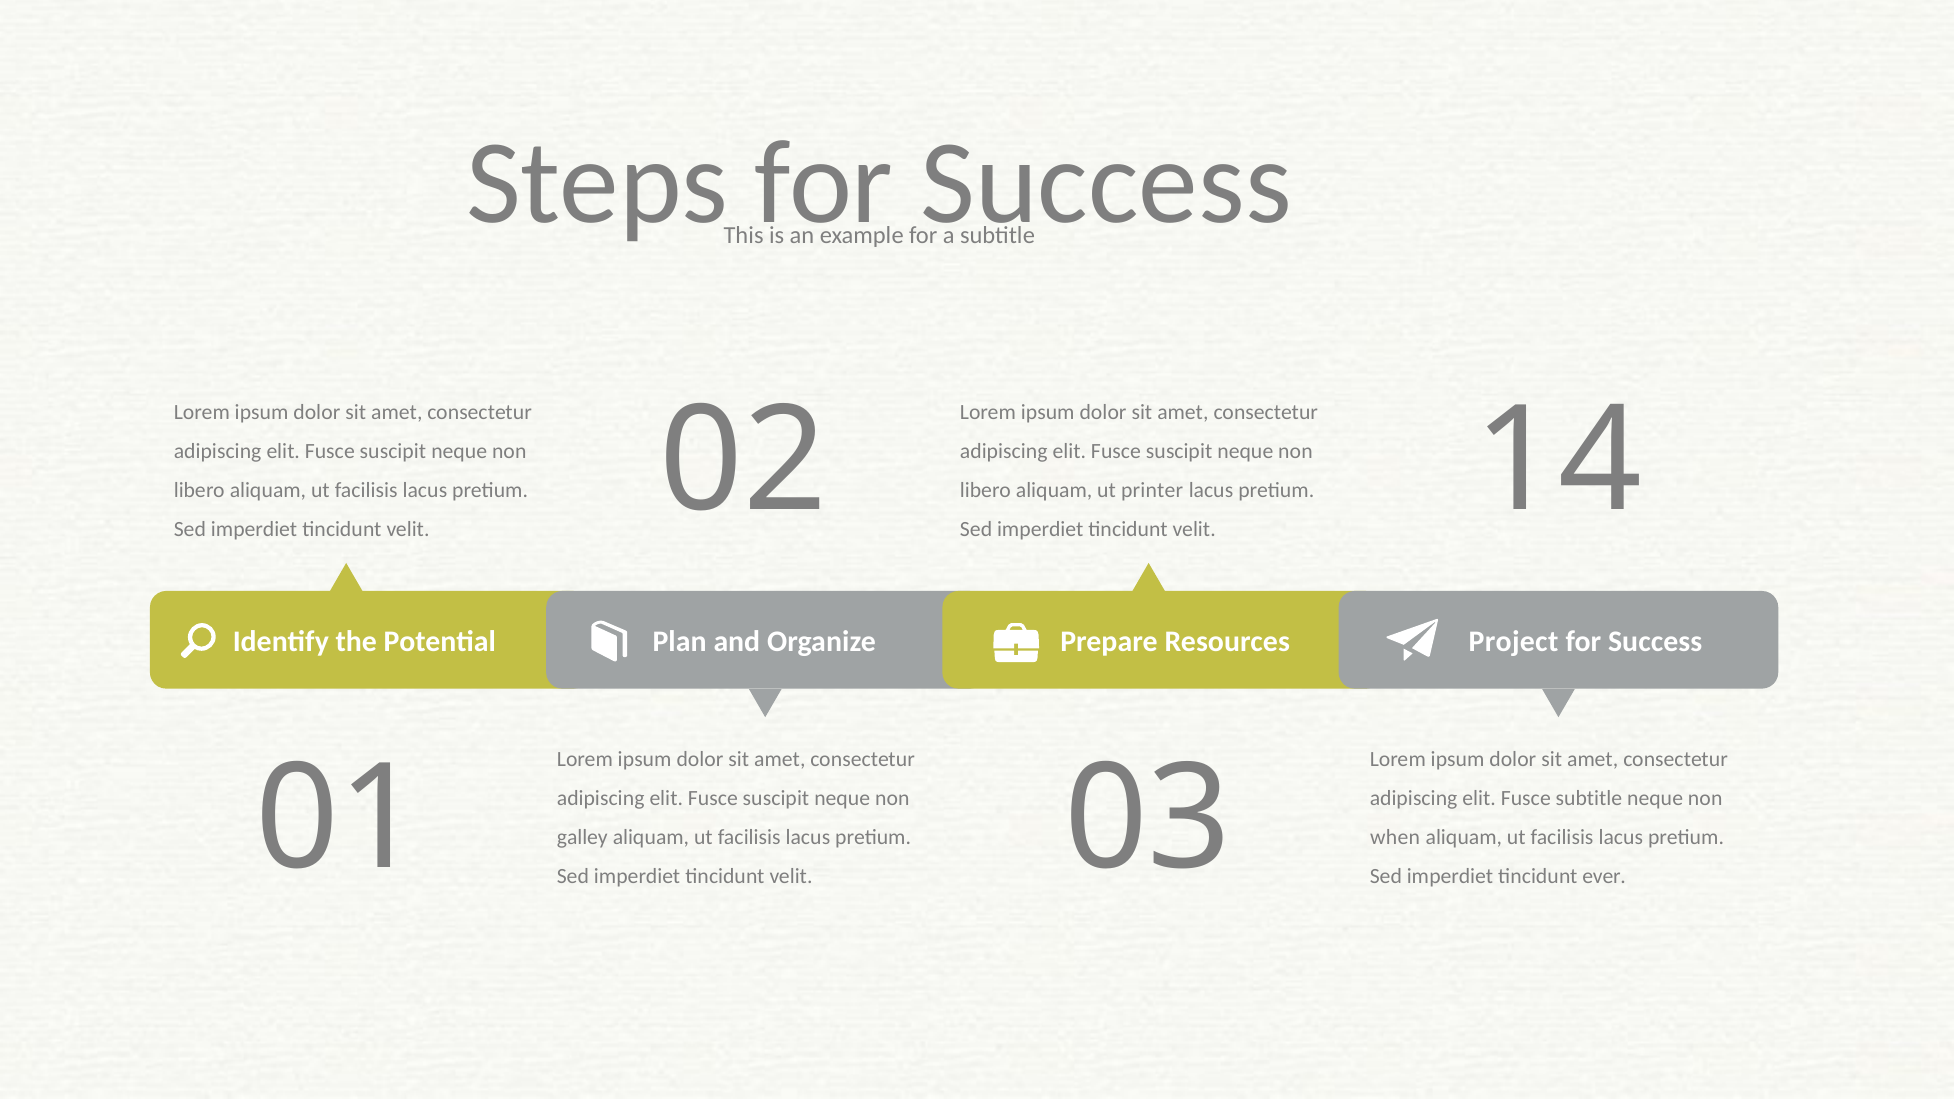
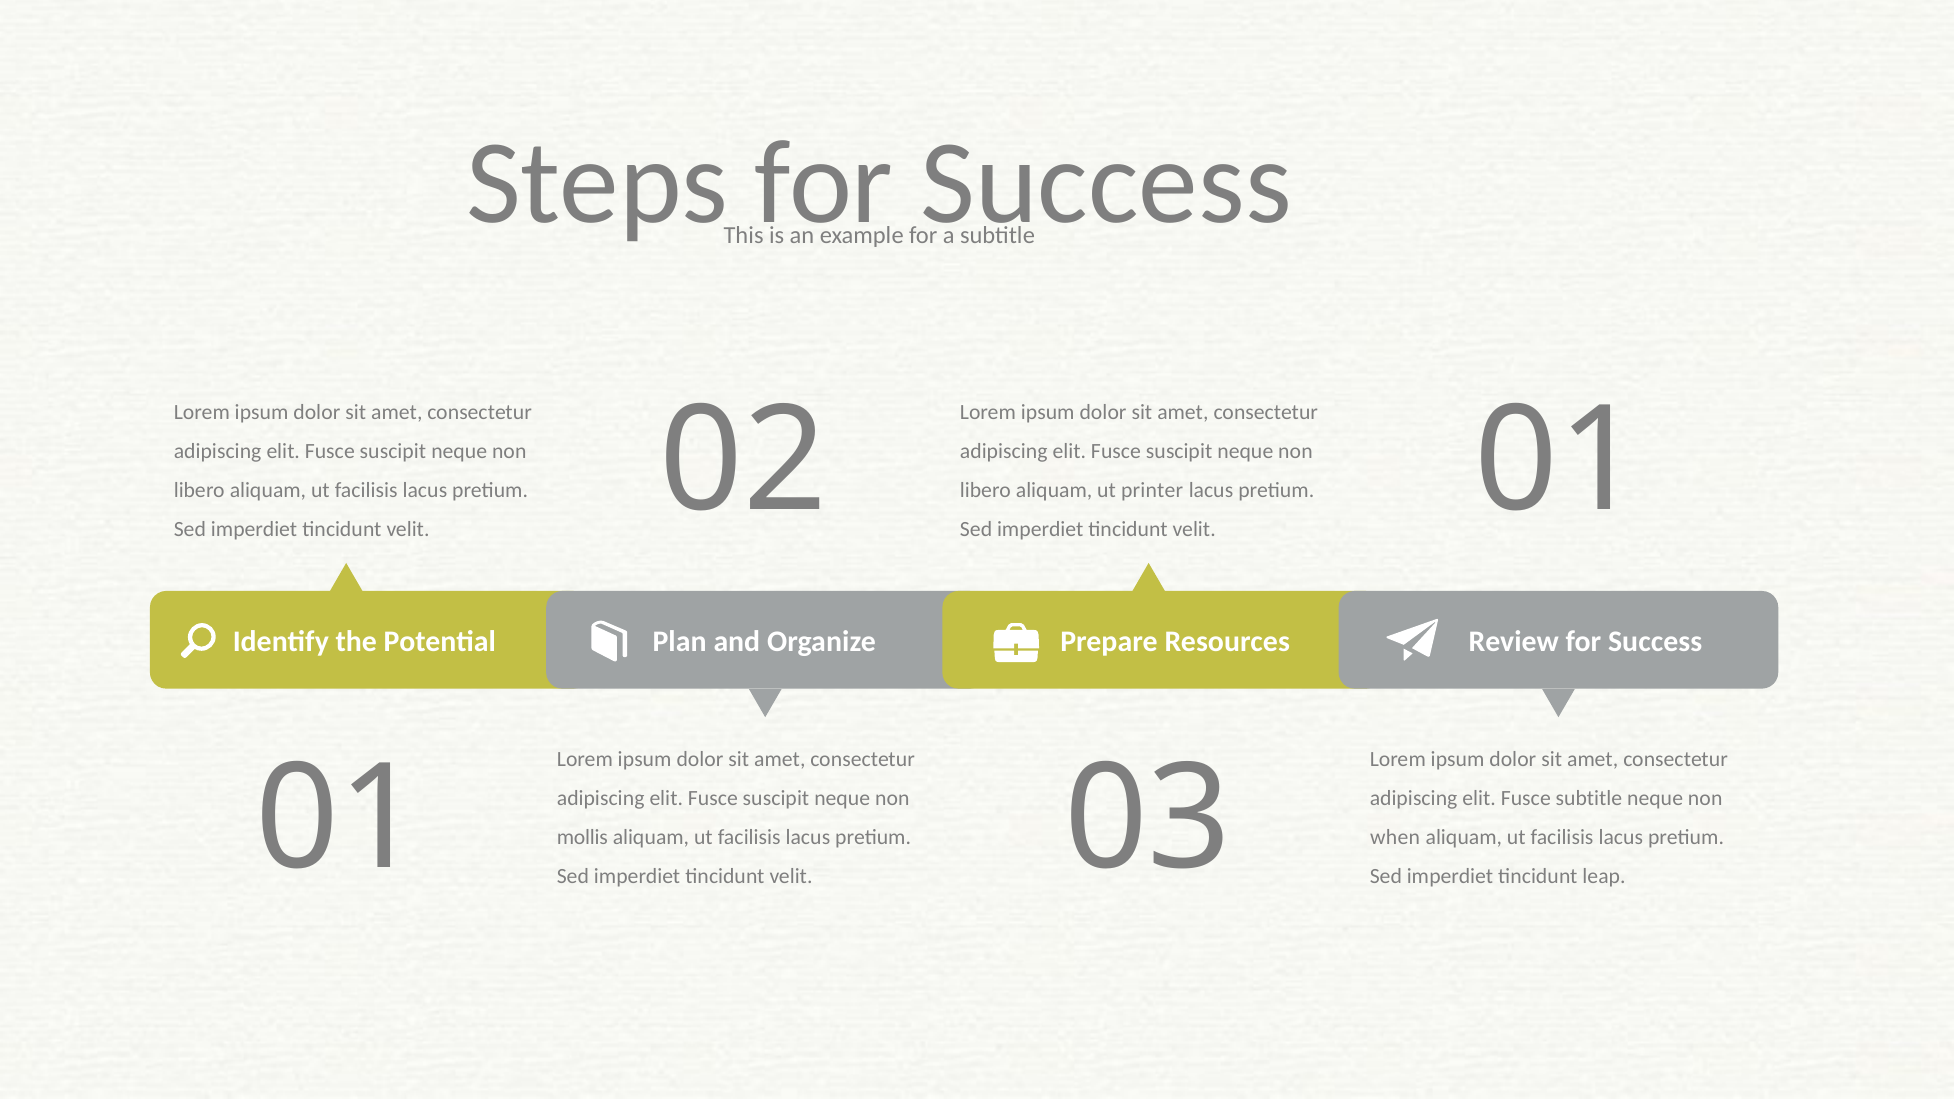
02 14: 14 -> 01
Project: Project -> Review
galley: galley -> mollis
ever: ever -> leap
